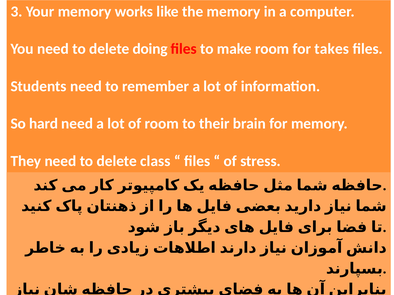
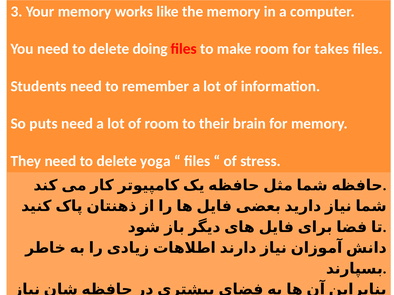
hard: hard -> puts
class: class -> yoga
